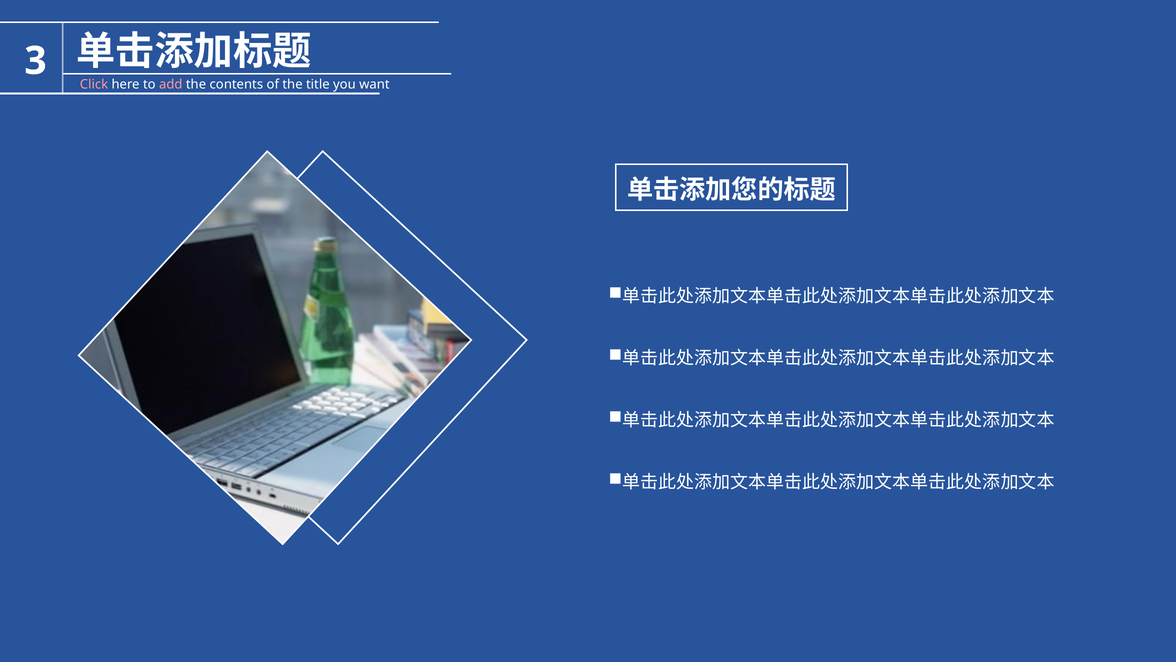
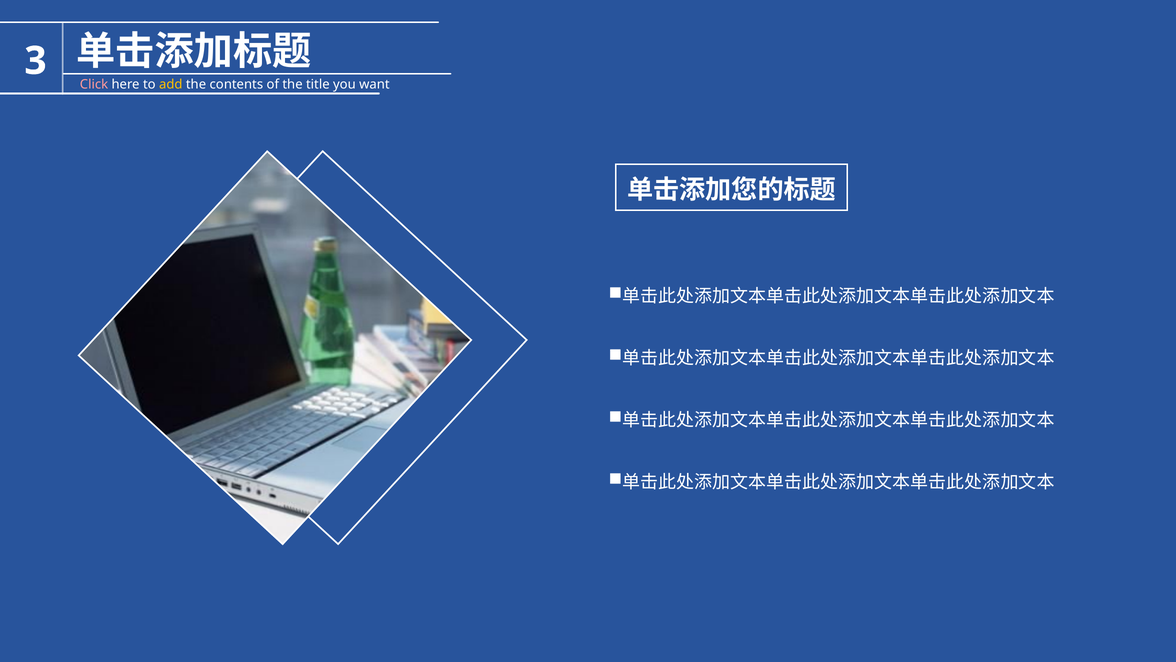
add colour: pink -> yellow
